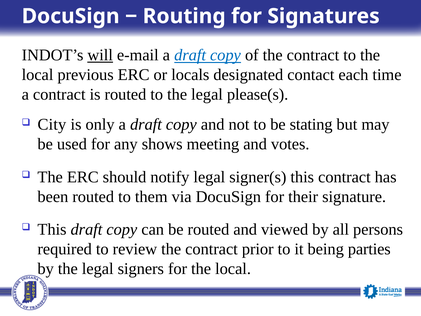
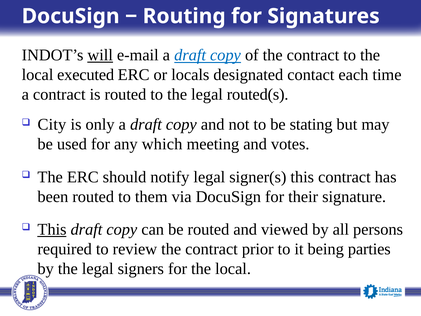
previous: previous -> executed
please(s: please(s -> routed(s
shows: shows -> which
This at (52, 229) underline: none -> present
